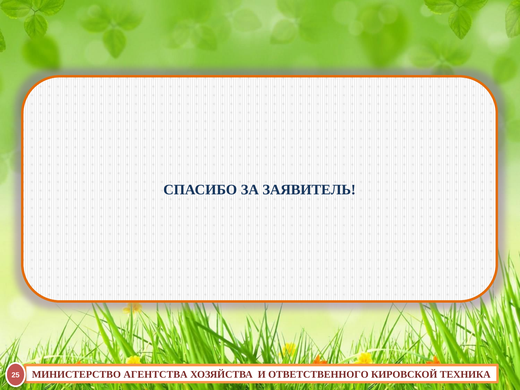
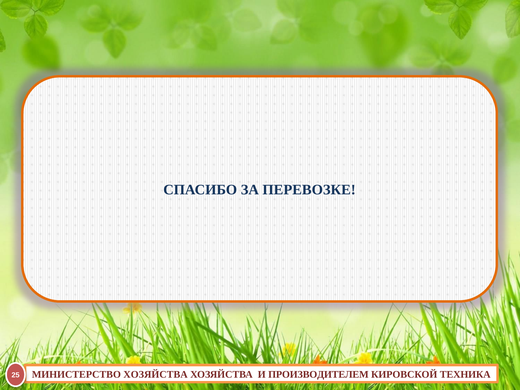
ЗАЯВИТЕЛЬ: ЗАЯВИТЕЛЬ -> ПЕРЕВОЗКЕ
МИНИСТЕРСТВО АГЕНТСТВА: АГЕНТСТВА -> ХОЗЯЙСТВА
ОТВЕТСТВЕННОГО: ОТВЕТСТВЕННОГО -> ПРОИЗВОДИТЕЛЕМ
